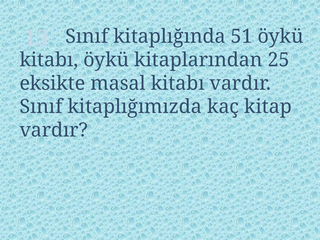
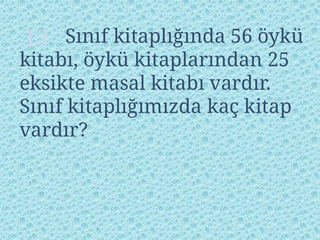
51: 51 -> 56
